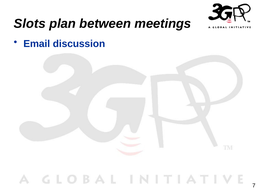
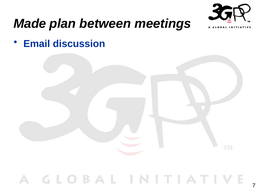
Slots: Slots -> Made
